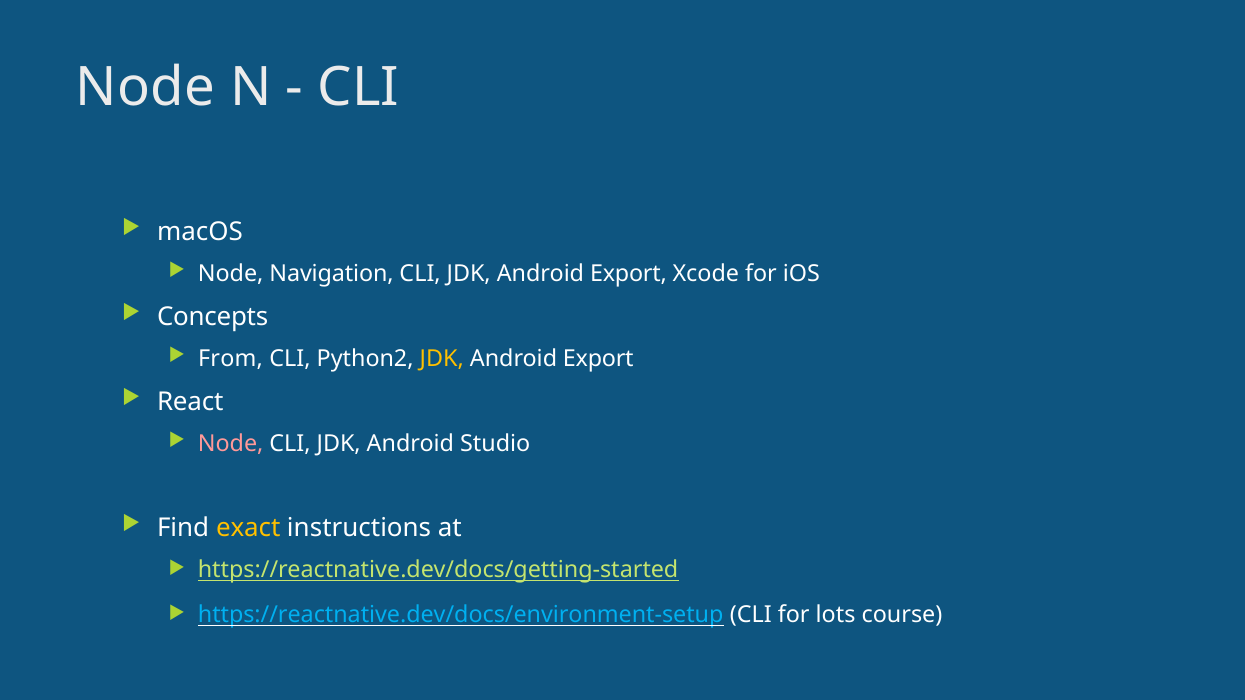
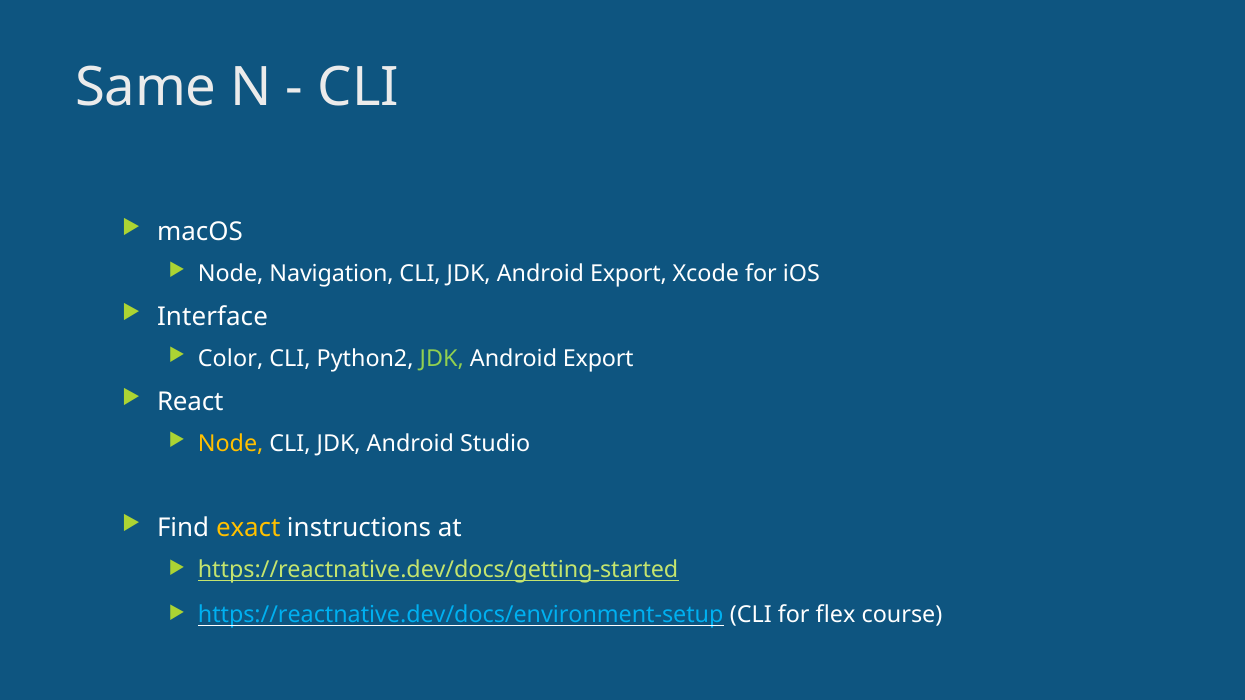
Node at (145, 87): Node -> Same
Concepts: Concepts -> Interface
From: From -> Color
JDK at (442, 359) colour: yellow -> light green
Node at (231, 444) colour: pink -> yellow
lots: lots -> flex
